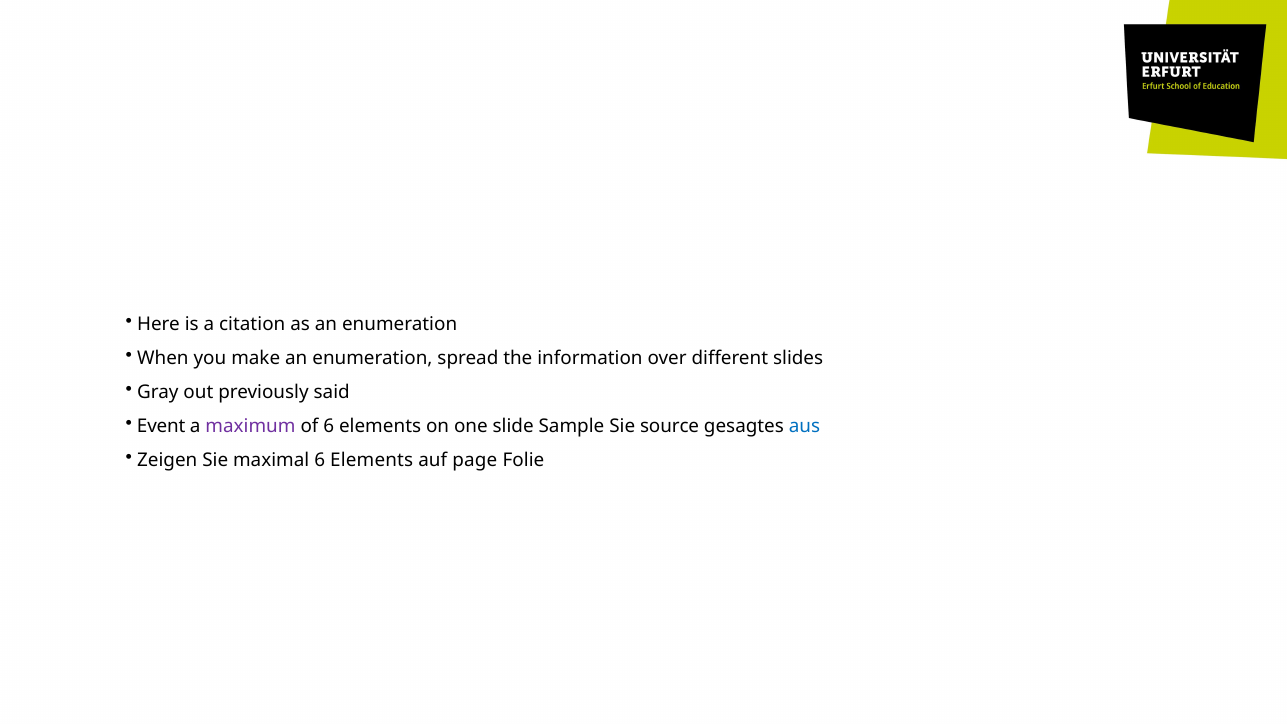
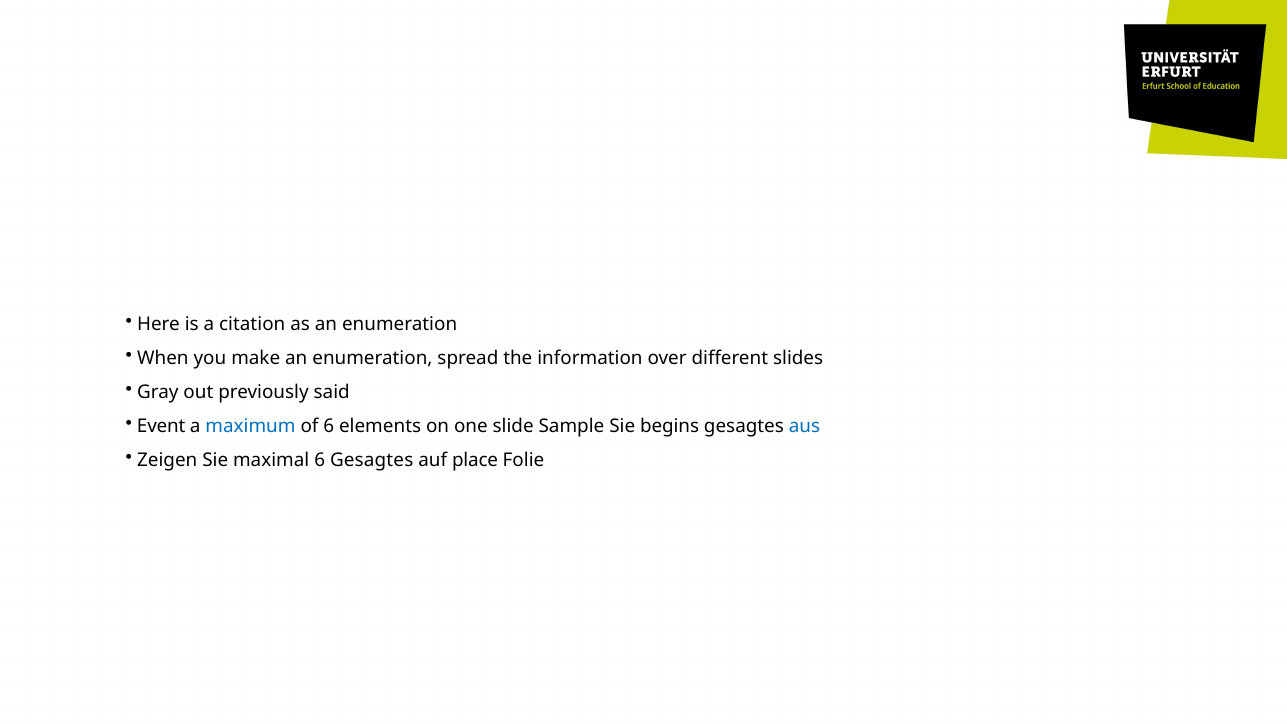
maximum colour: purple -> blue
source: source -> begins
maximal 6 Elements: Elements -> Gesagtes
page: page -> place
